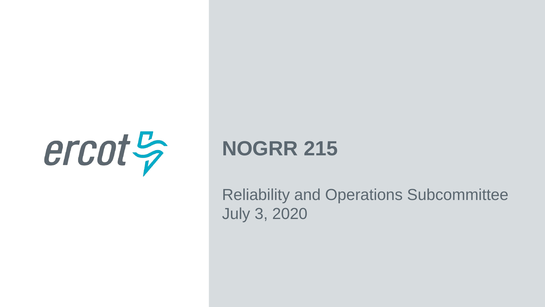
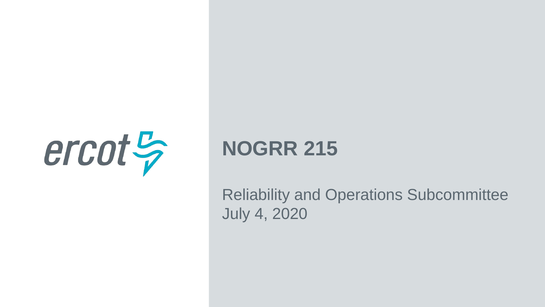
3: 3 -> 4
